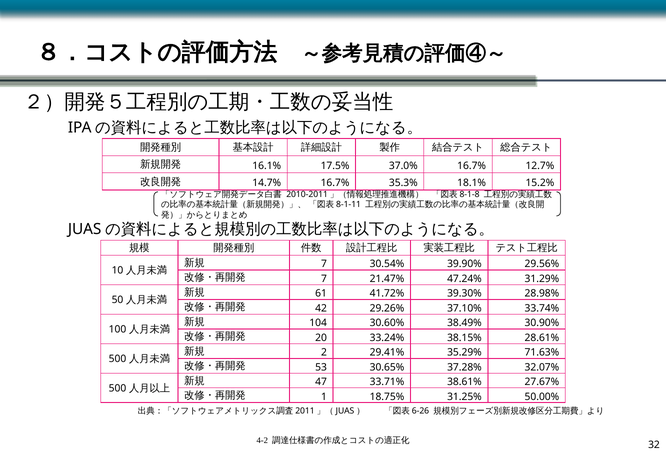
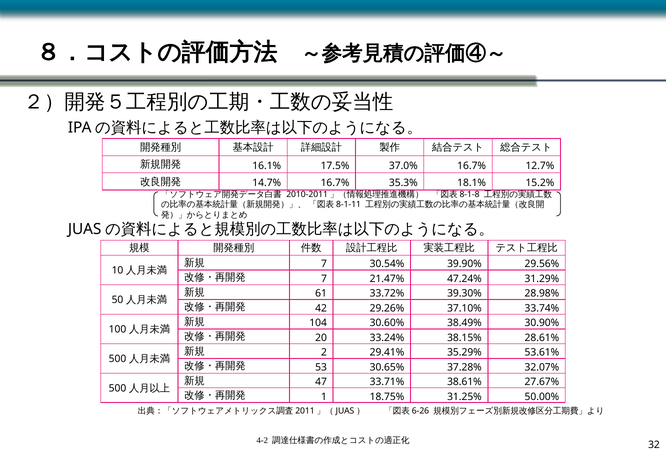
41.72%: 41.72% -> 33.72%
71.63%: 71.63% -> 53.61%
